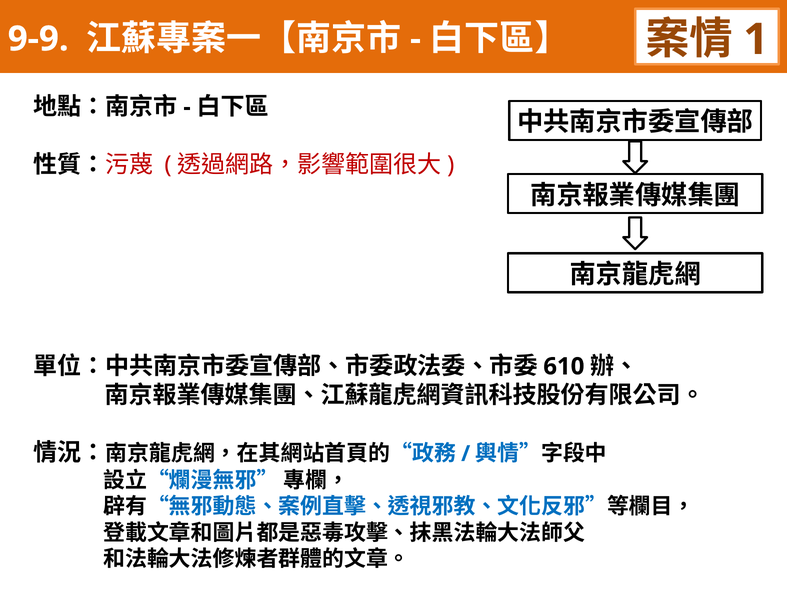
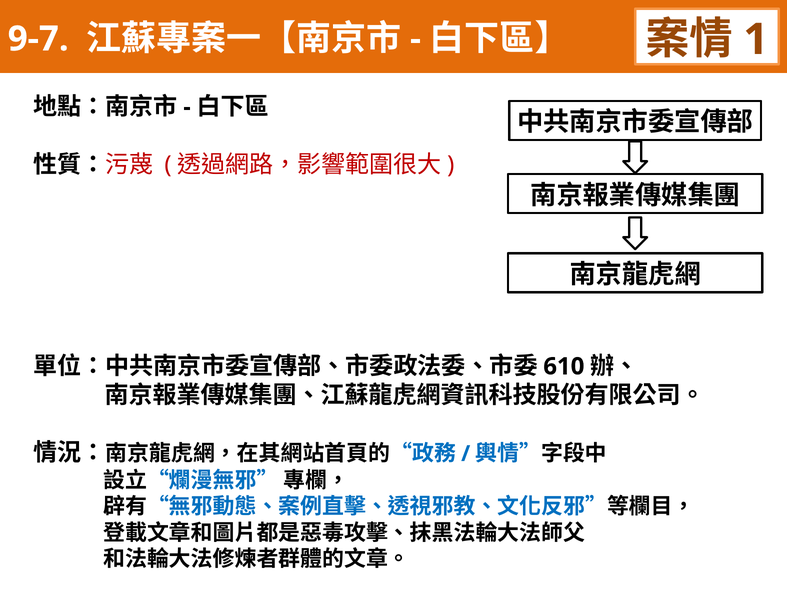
9-9: 9-9 -> 9-7
